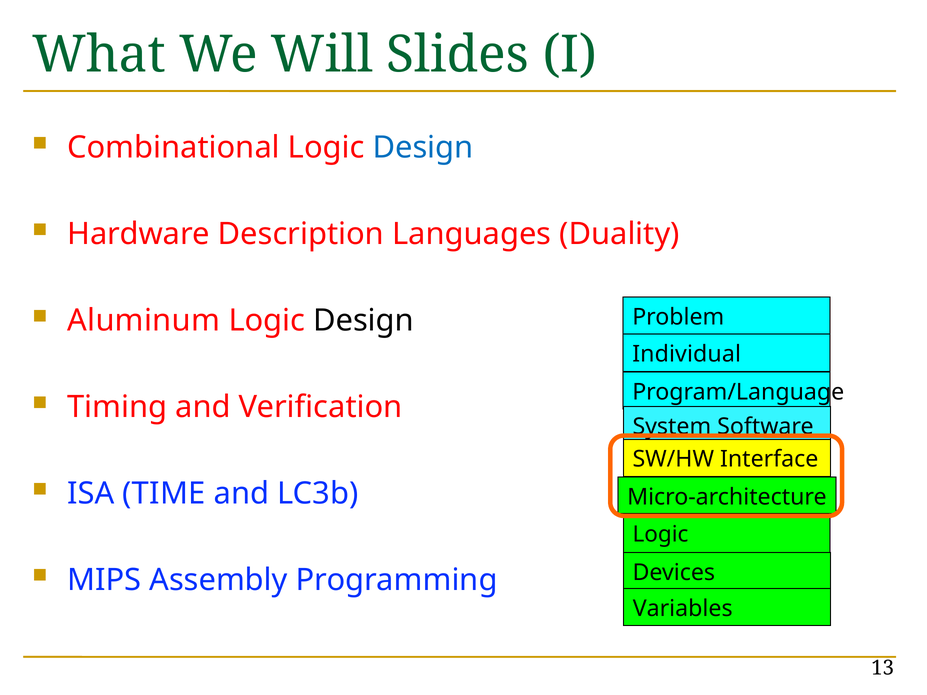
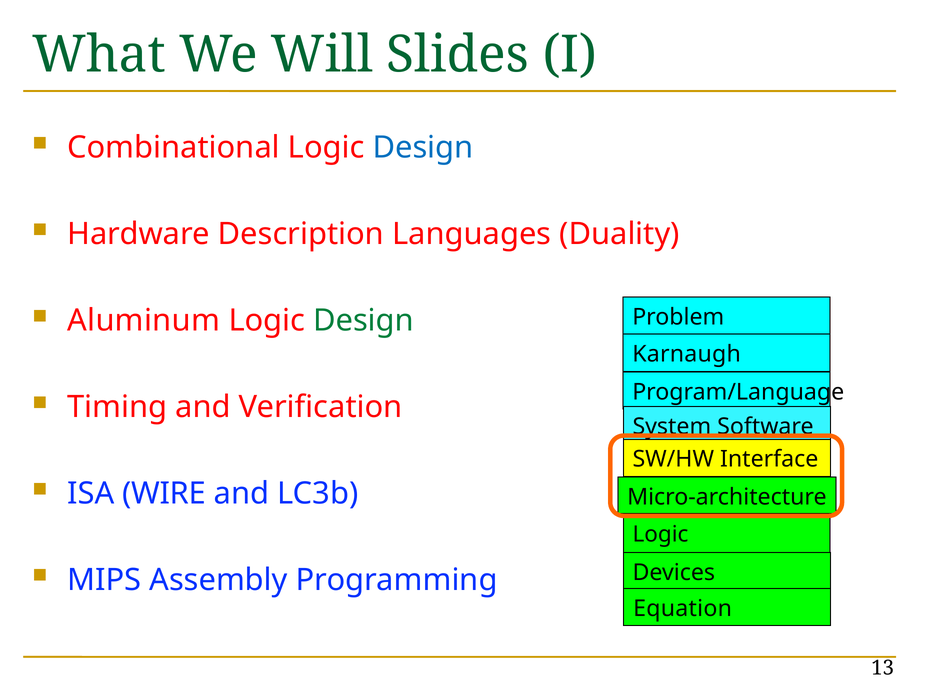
Design at (364, 321) colour: black -> green
Individual: Individual -> Karnaugh
TIME: TIME -> WIRE
Variables: Variables -> Equation
